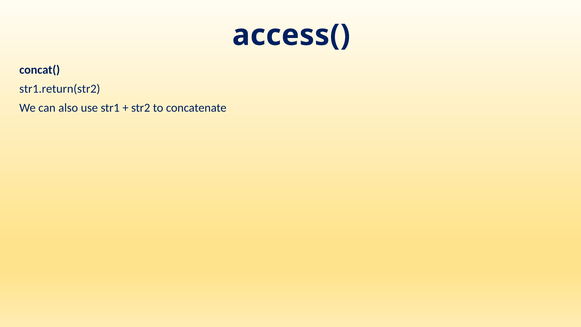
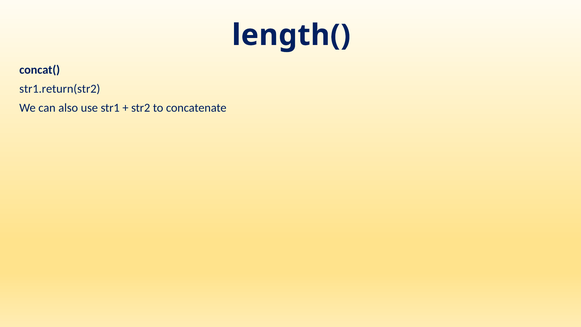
access(: access( -> length(
